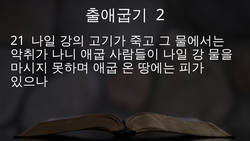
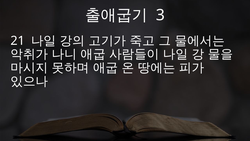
2: 2 -> 3
